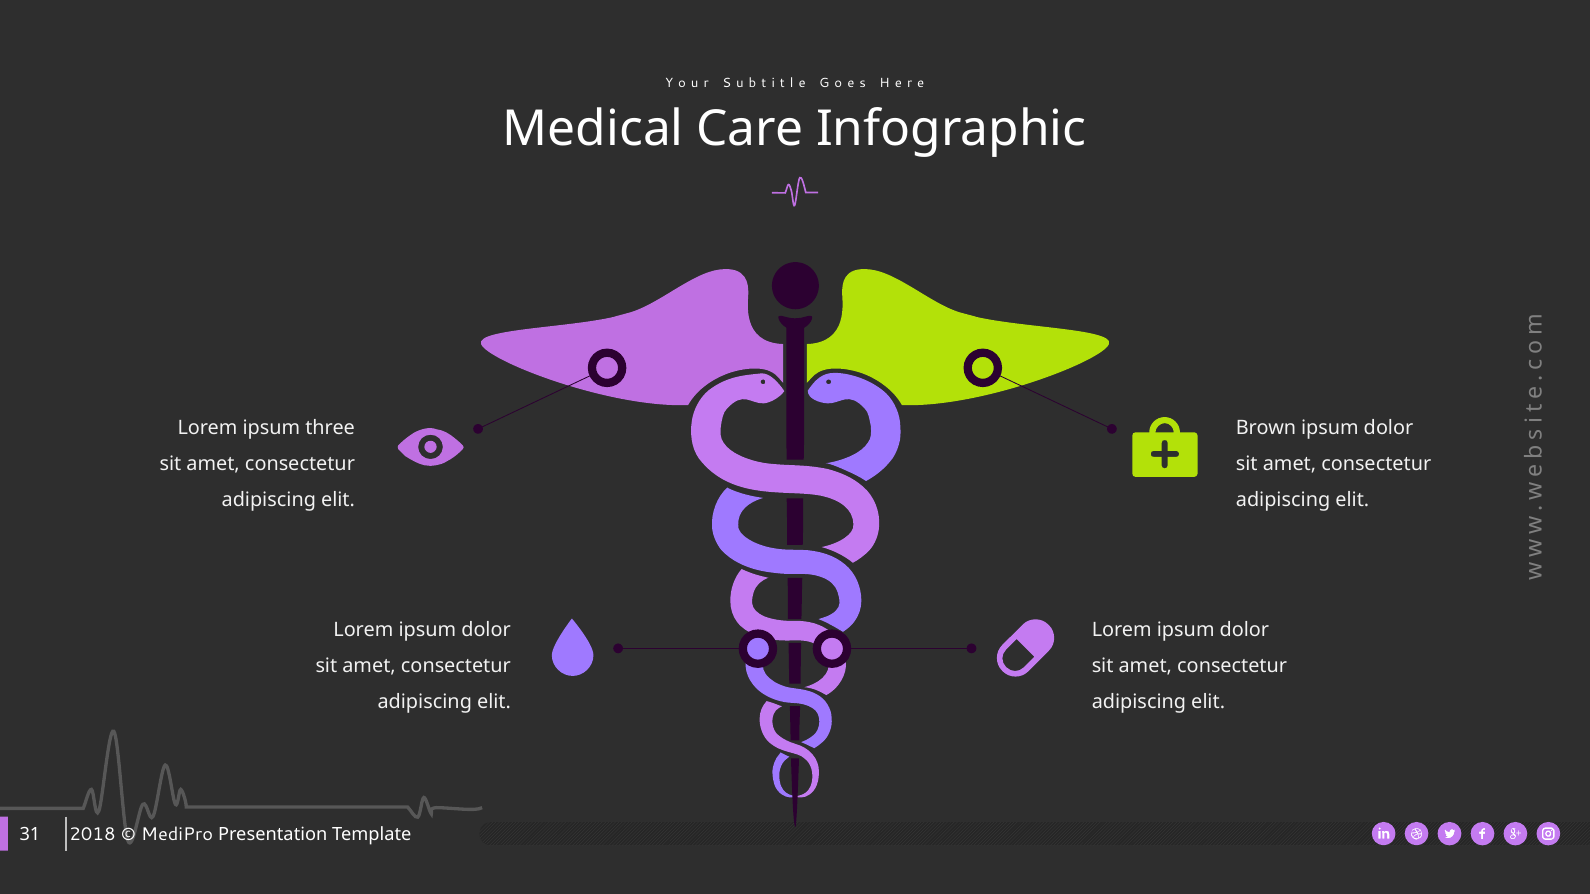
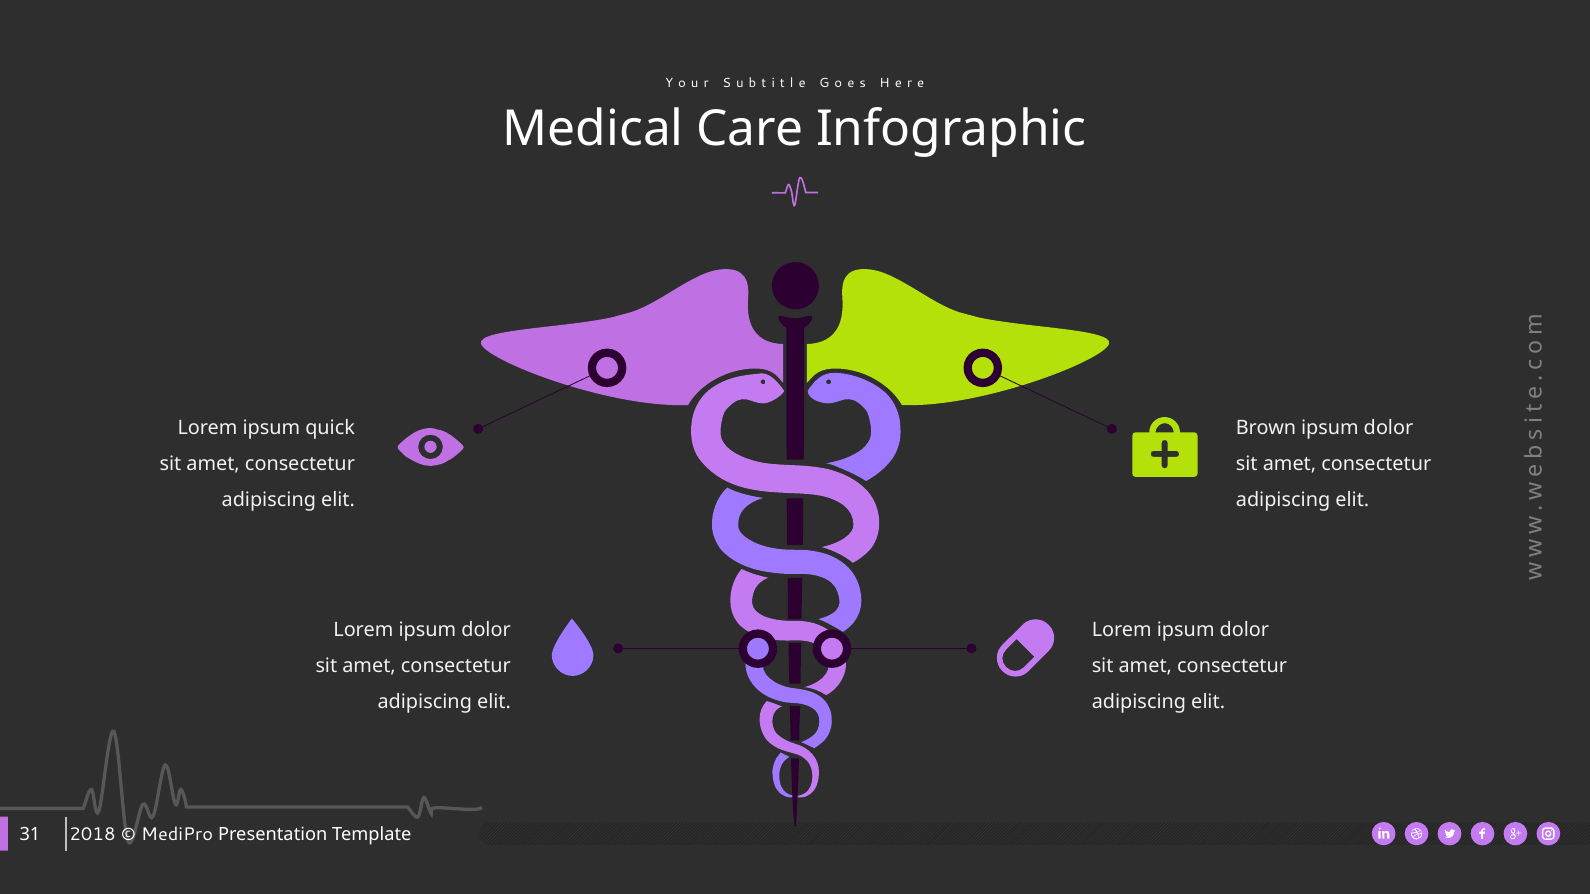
three: three -> quick
